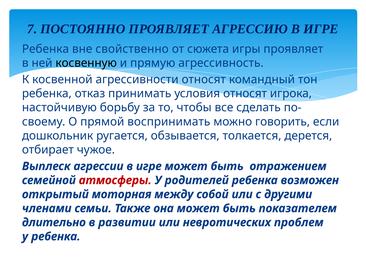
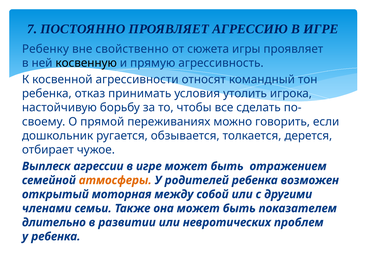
Ребенка at (45, 49): Ребенка -> Ребенку
условия относят: относят -> утолить
воспринимать: воспринимать -> переживаниях
атмосферы colour: red -> orange
